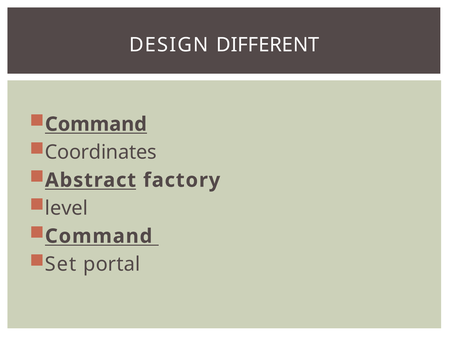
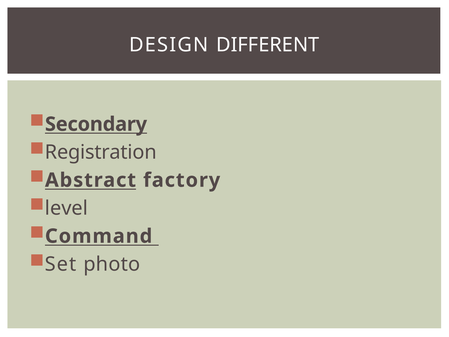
Command at (96, 124): Command -> Secondary
Coordinates: Coordinates -> Registration
portal: portal -> photo
